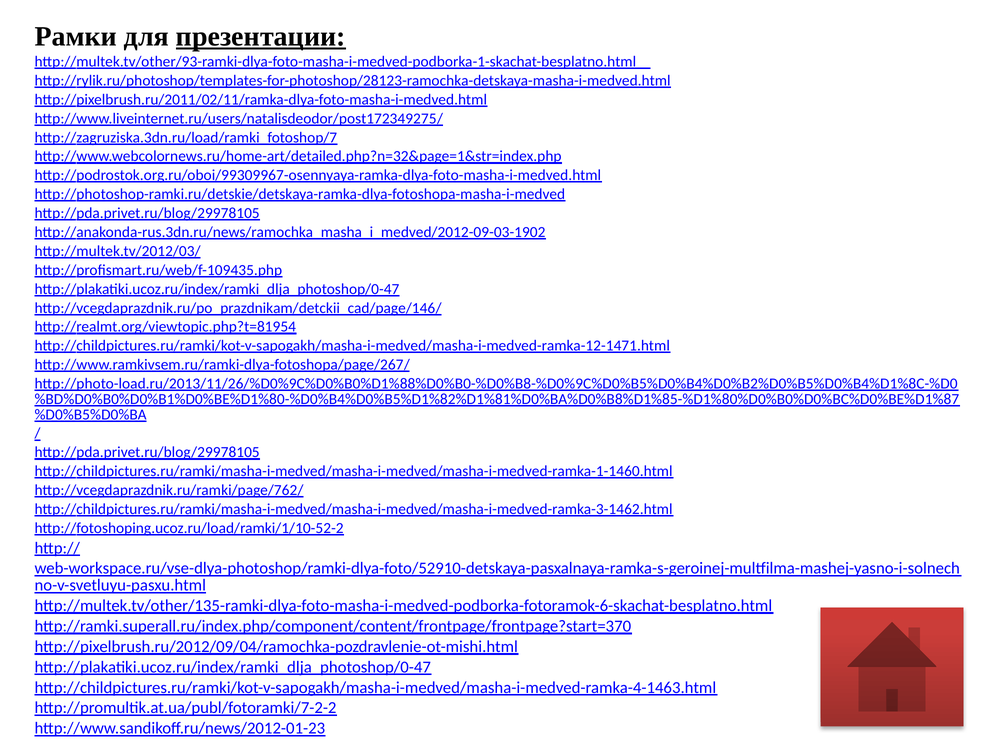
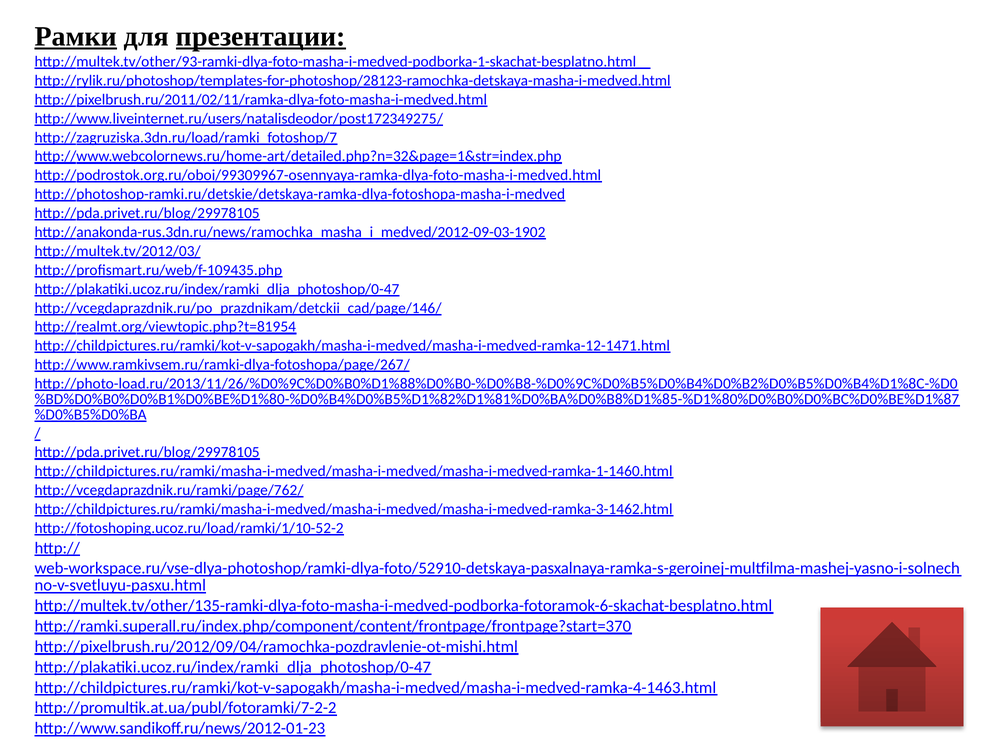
Рамки underline: none -> present
